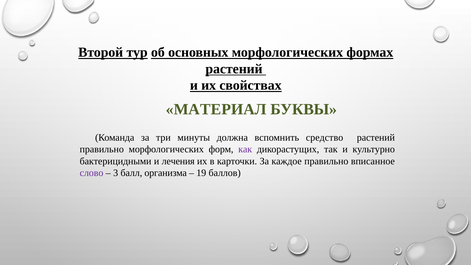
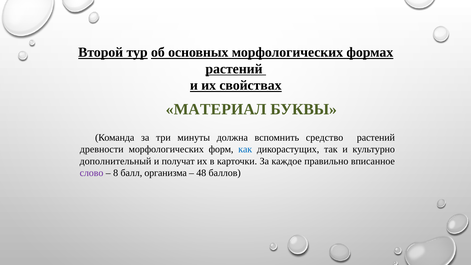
правильно at (102, 149): правильно -> древности
как colour: purple -> blue
бактерицидными: бактерицидными -> дополнительный
лечения: лечения -> получат
3: 3 -> 8
19: 19 -> 48
